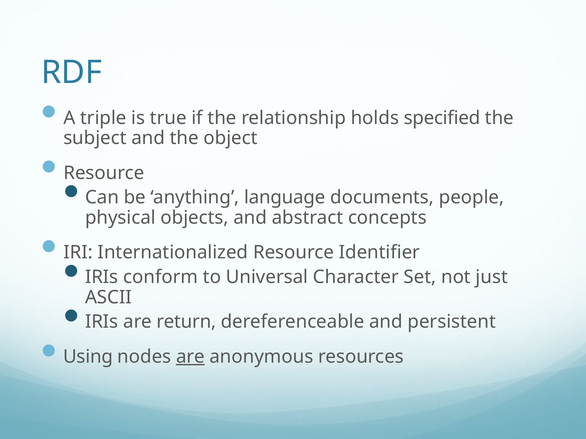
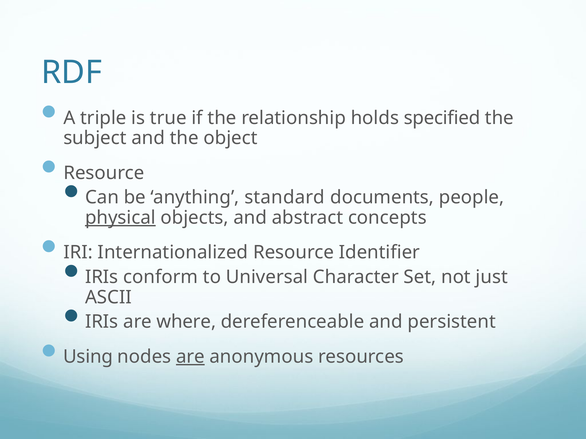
language: language -> standard
physical underline: none -> present
return: return -> where
